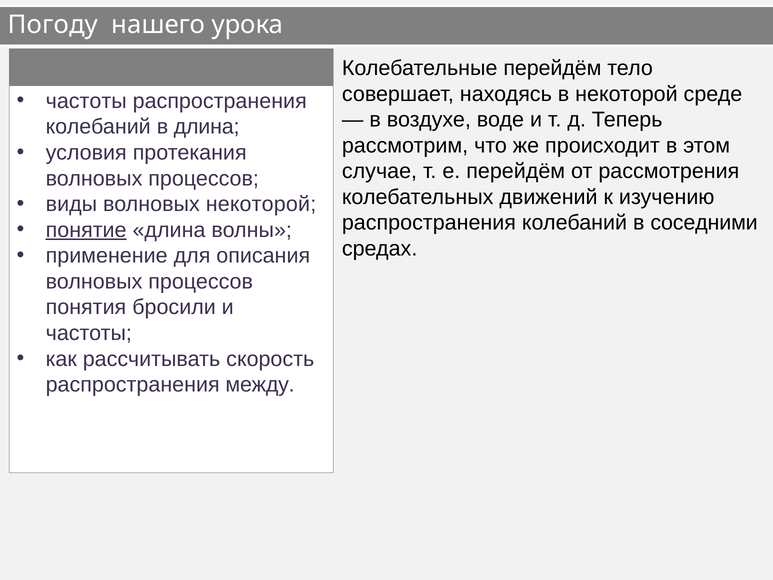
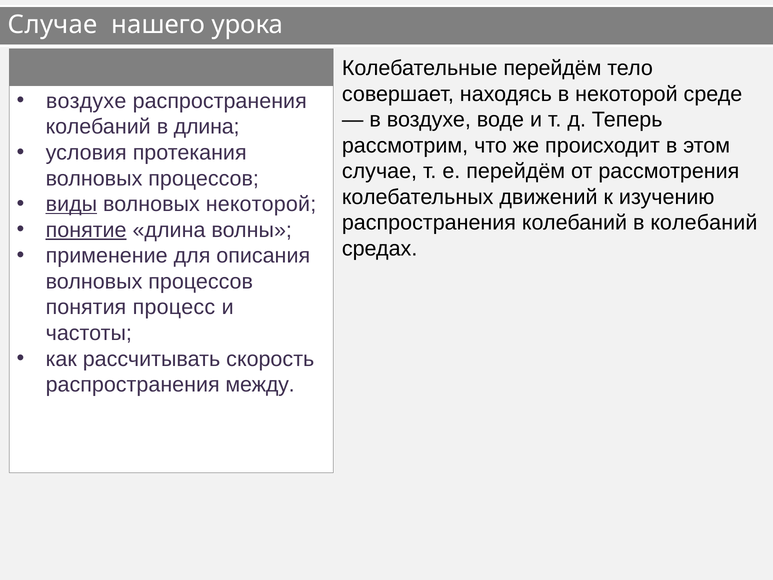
Погоду at (53, 25): Погоду -> Случае
частоты at (86, 101): частоты -> воздухе
виды underline: none -> present
в соседними: соседними -> колебаний
бросили: бросили -> процесс
